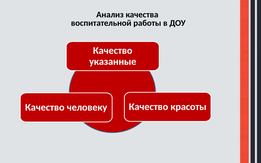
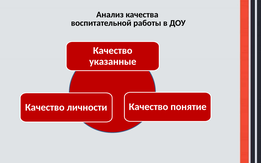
красоты: красоты -> понятие
человеку: человеку -> личности
